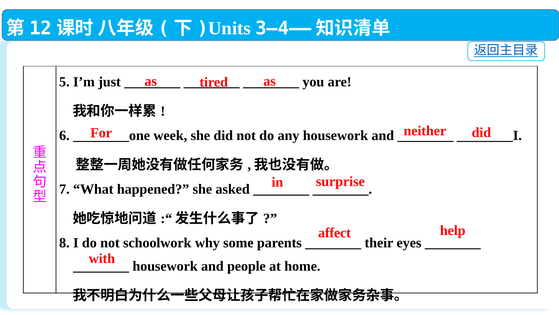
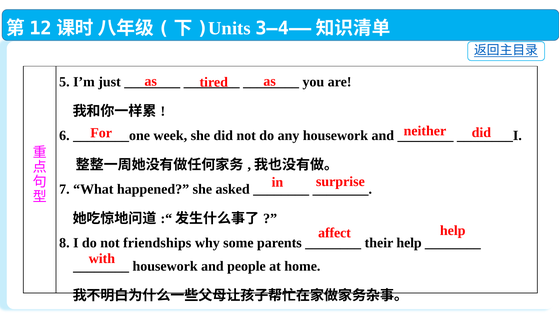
schoolwork: schoolwork -> friendships
their eyes: eyes -> help
